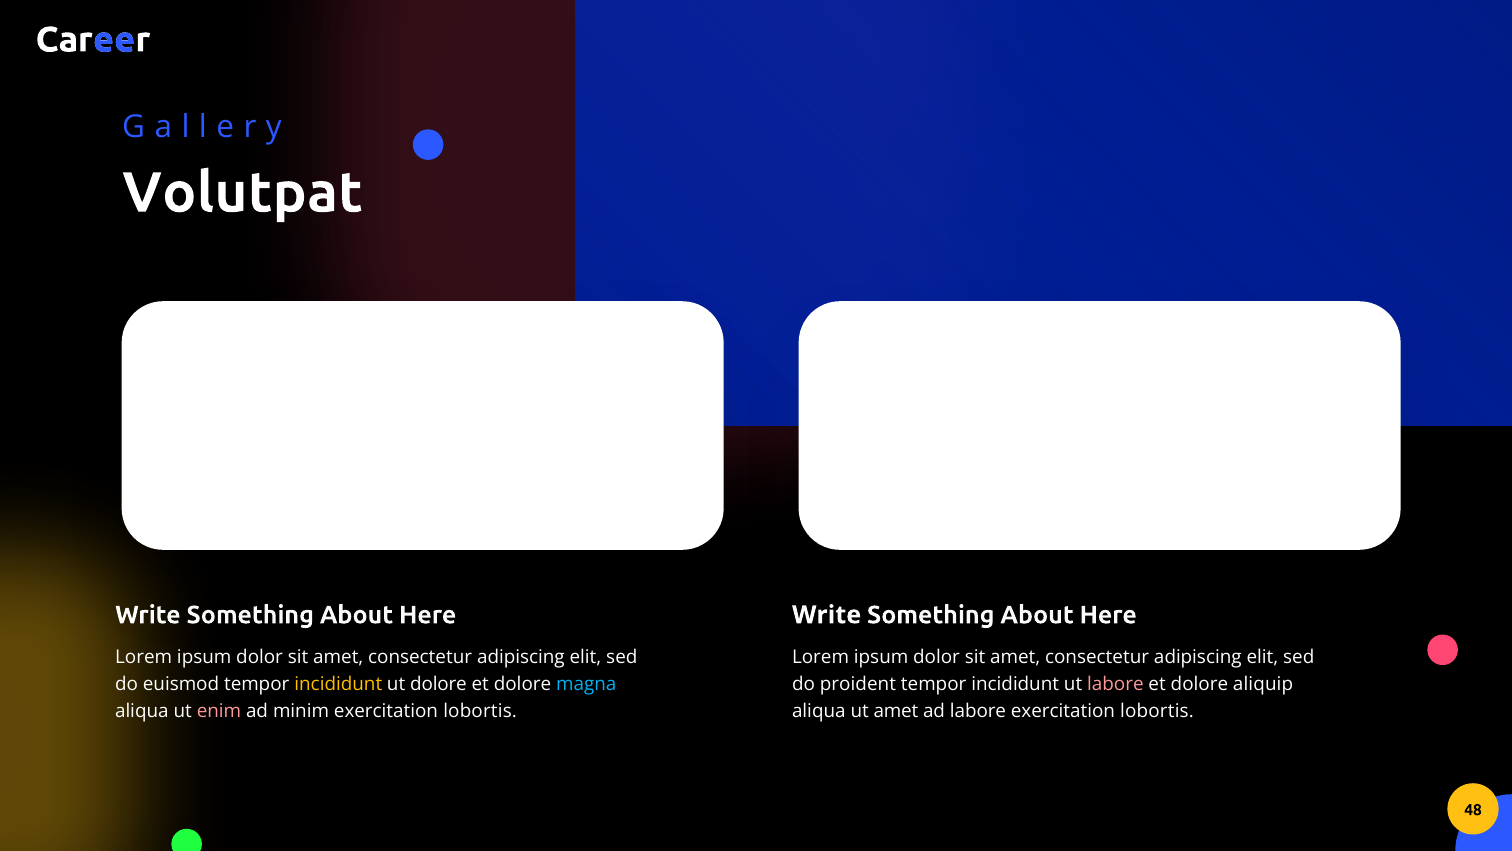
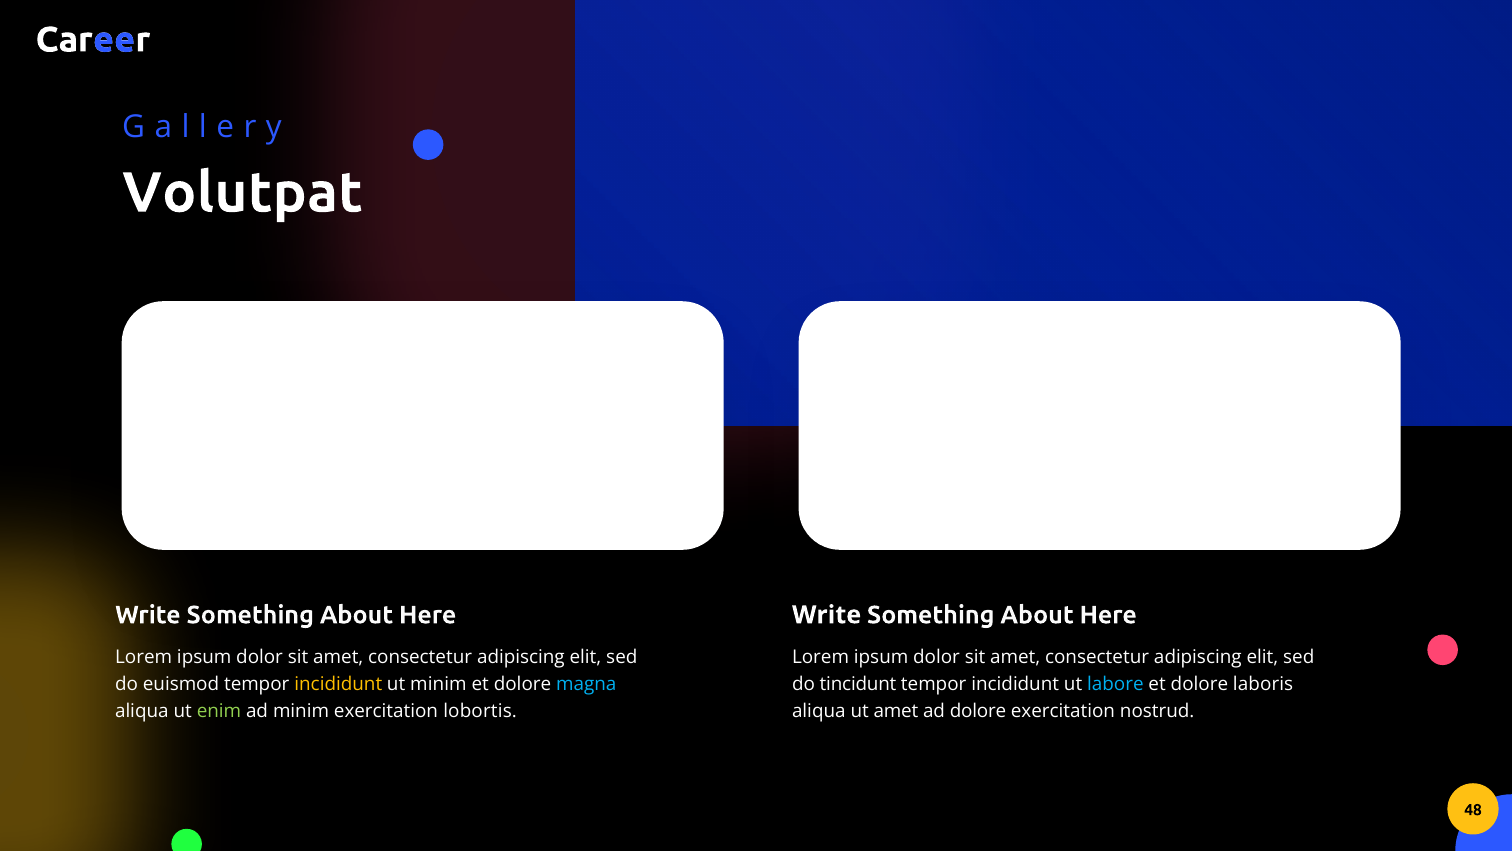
ut dolore: dolore -> minim
proident: proident -> tincidunt
labore at (1115, 684) colour: pink -> light blue
aliquip: aliquip -> laboris
enim colour: pink -> light green
ad labore: labore -> dolore
lobortis at (1157, 711): lobortis -> nostrud
